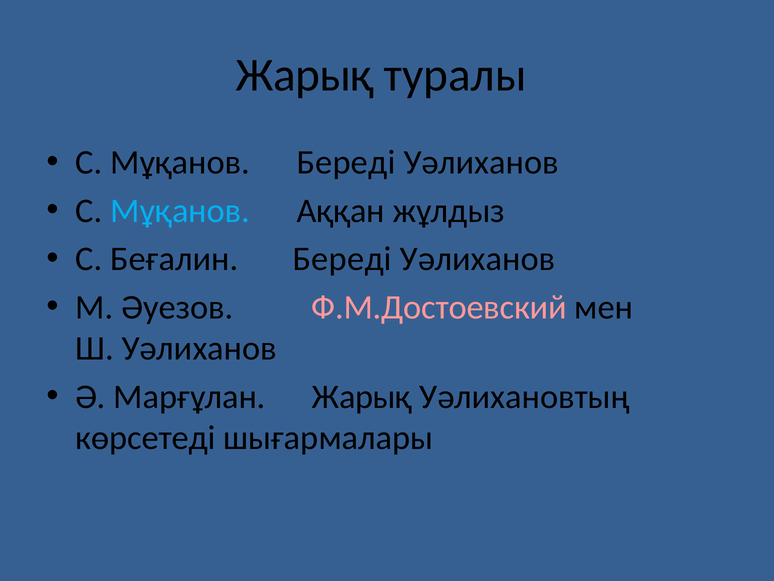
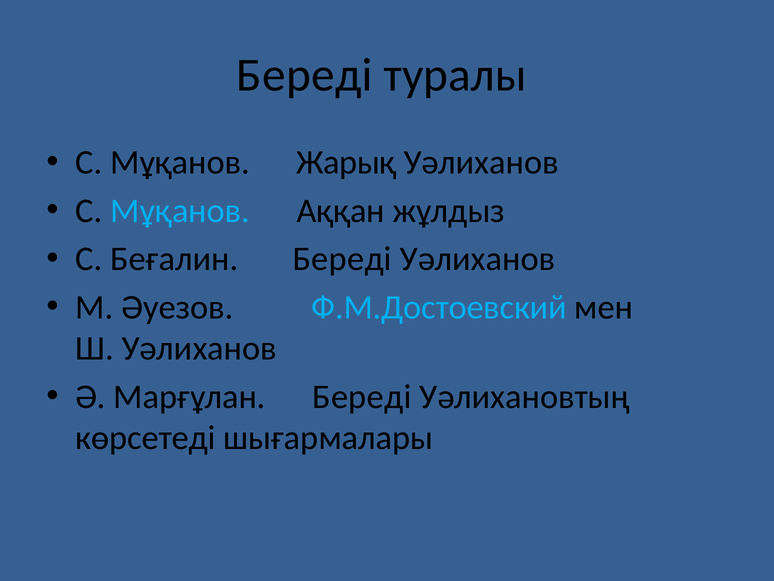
Жарық at (305, 75): Жарық -> Береді
Мұқанов Береді: Береді -> Жарық
Ф.М.Достоевский colour: pink -> light blue
Марғұлан Жарық: Жарық -> Береді
